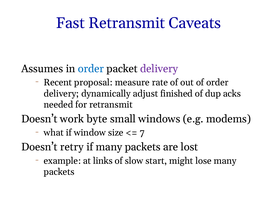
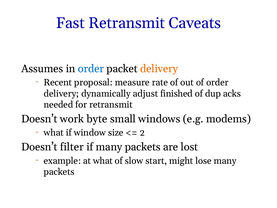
delivery at (159, 69) colour: purple -> orange
7: 7 -> 2
retry: retry -> filter
at links: links -> what
